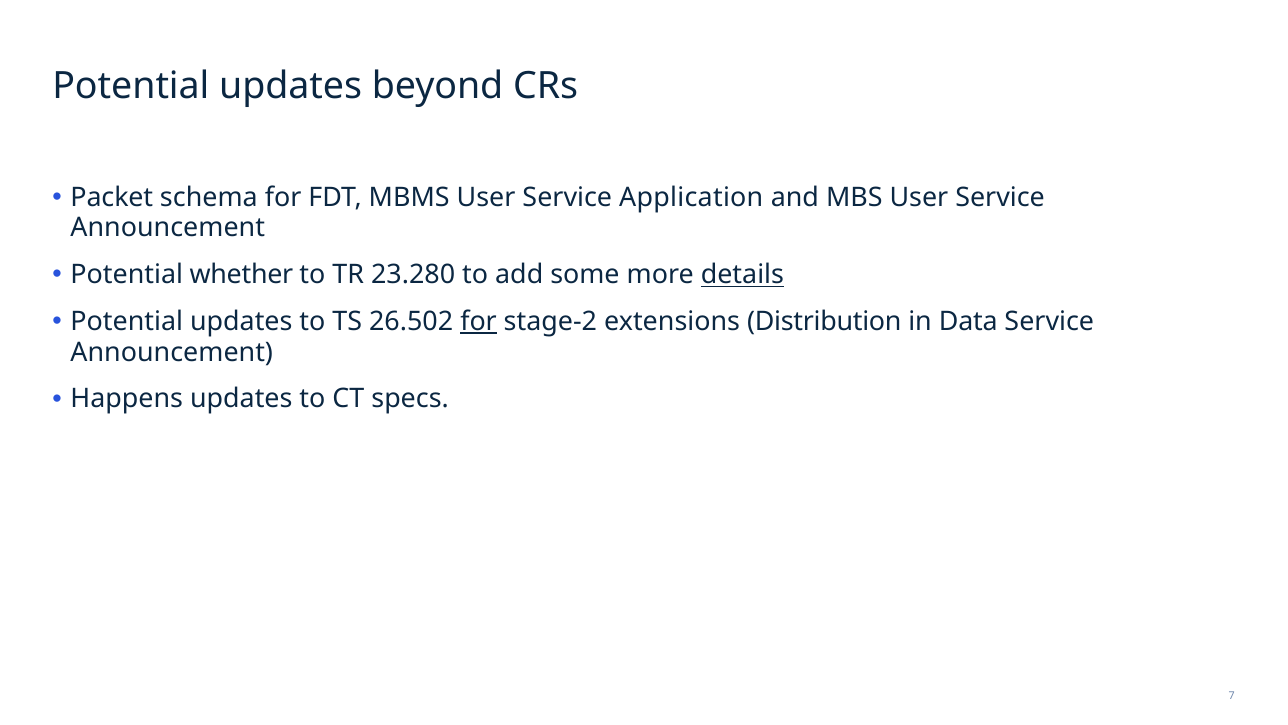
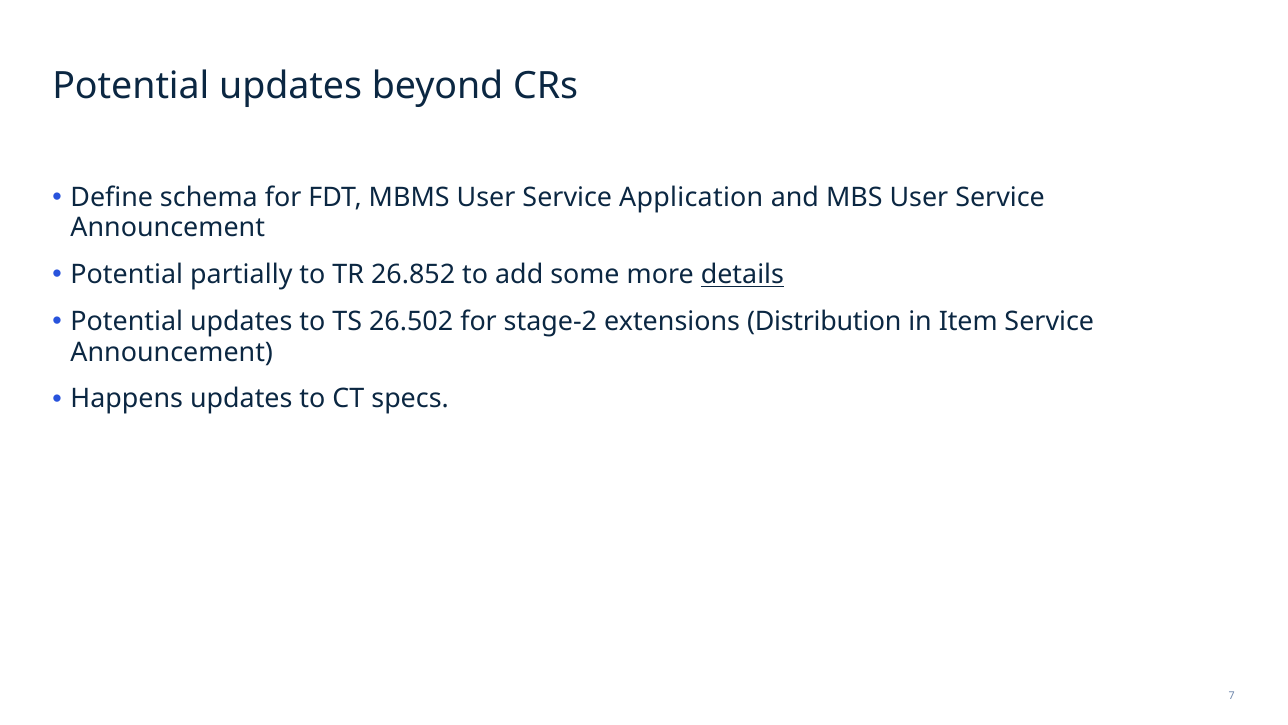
Packet: Packet -> Define
whether: whether -> partially
23.280: 23.280 -> 26.852
for at (479, 321) underline: present -> none
Data: Data -> Item
